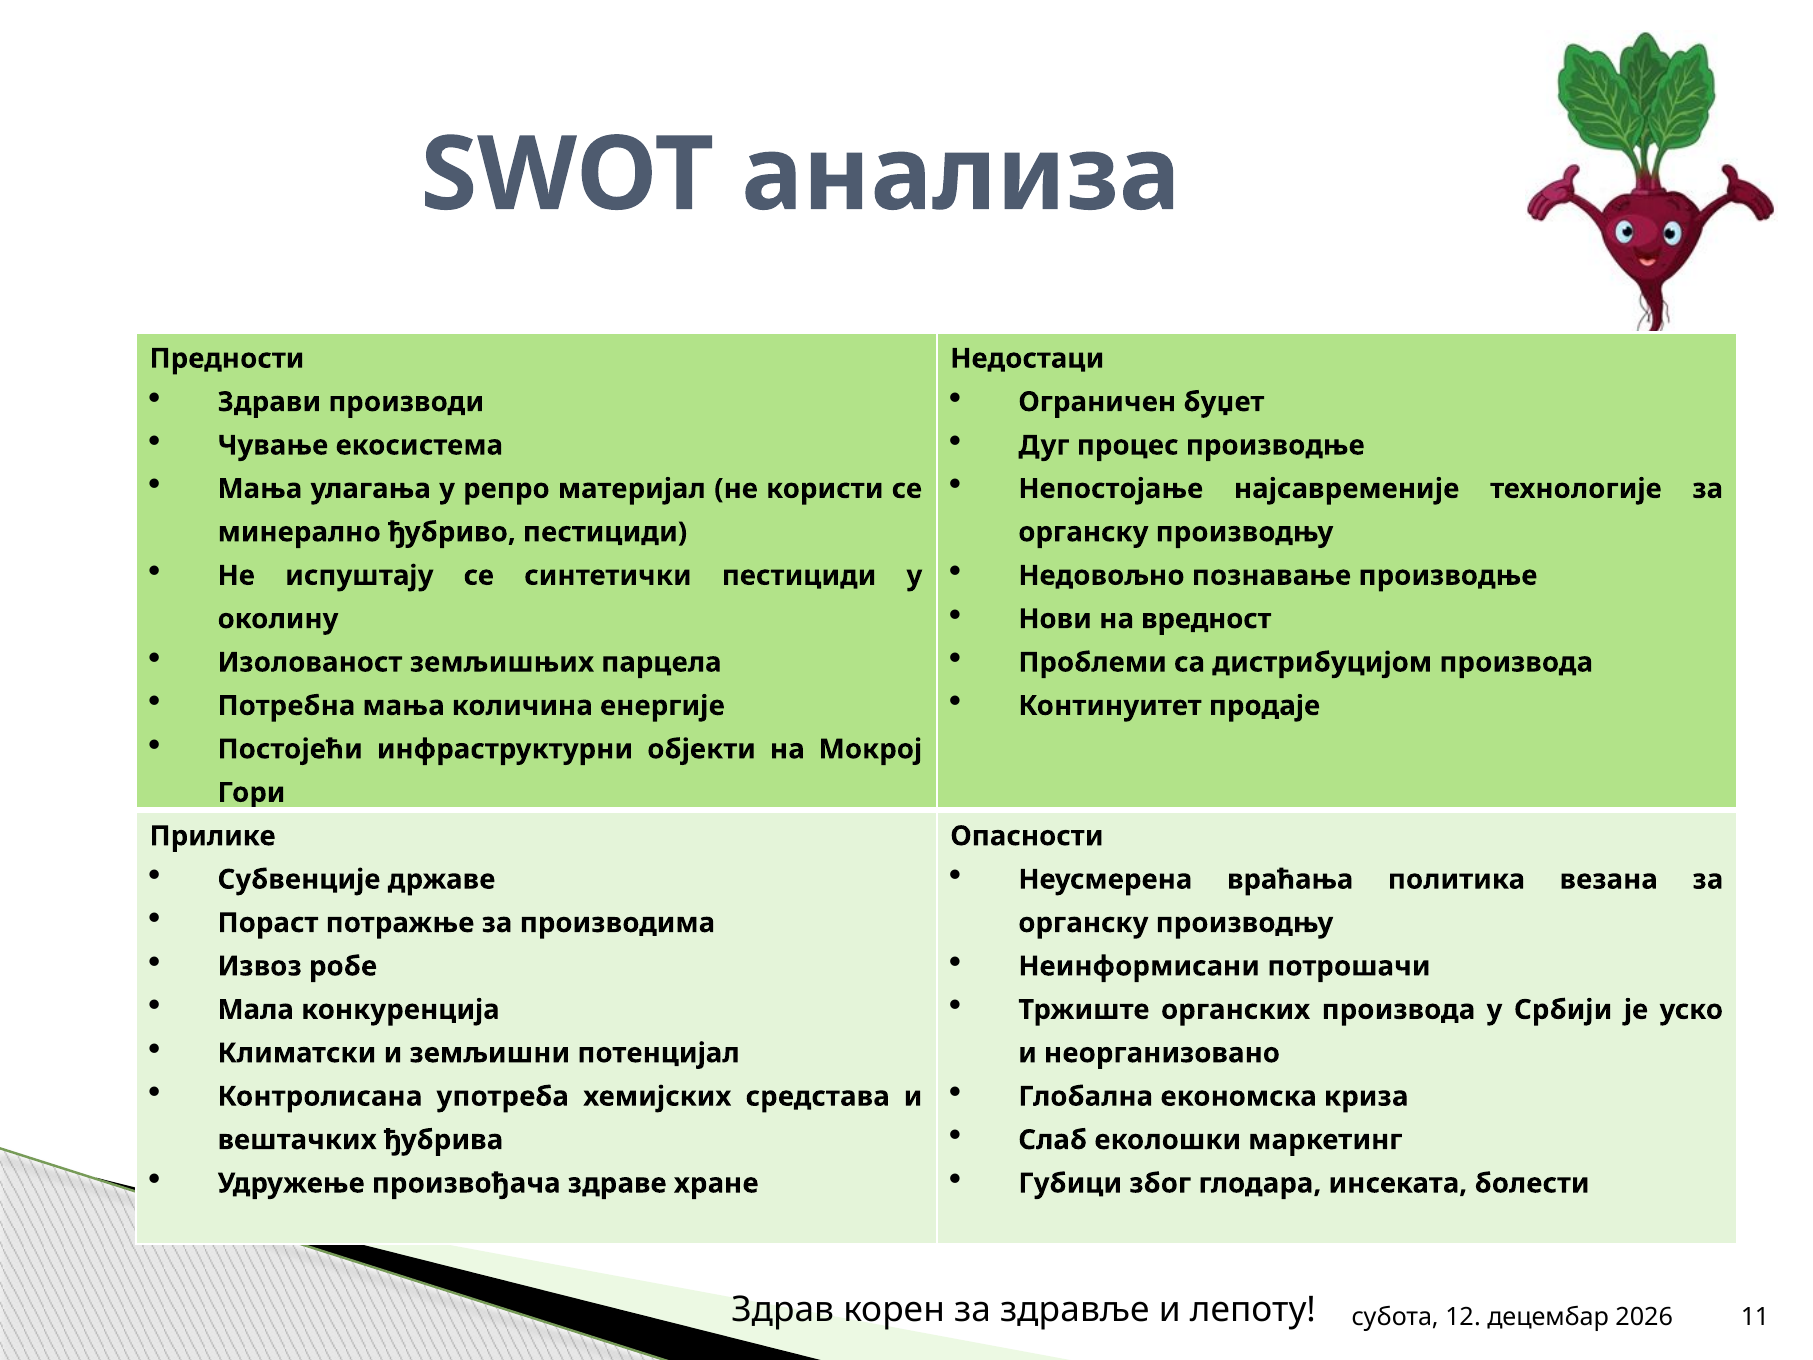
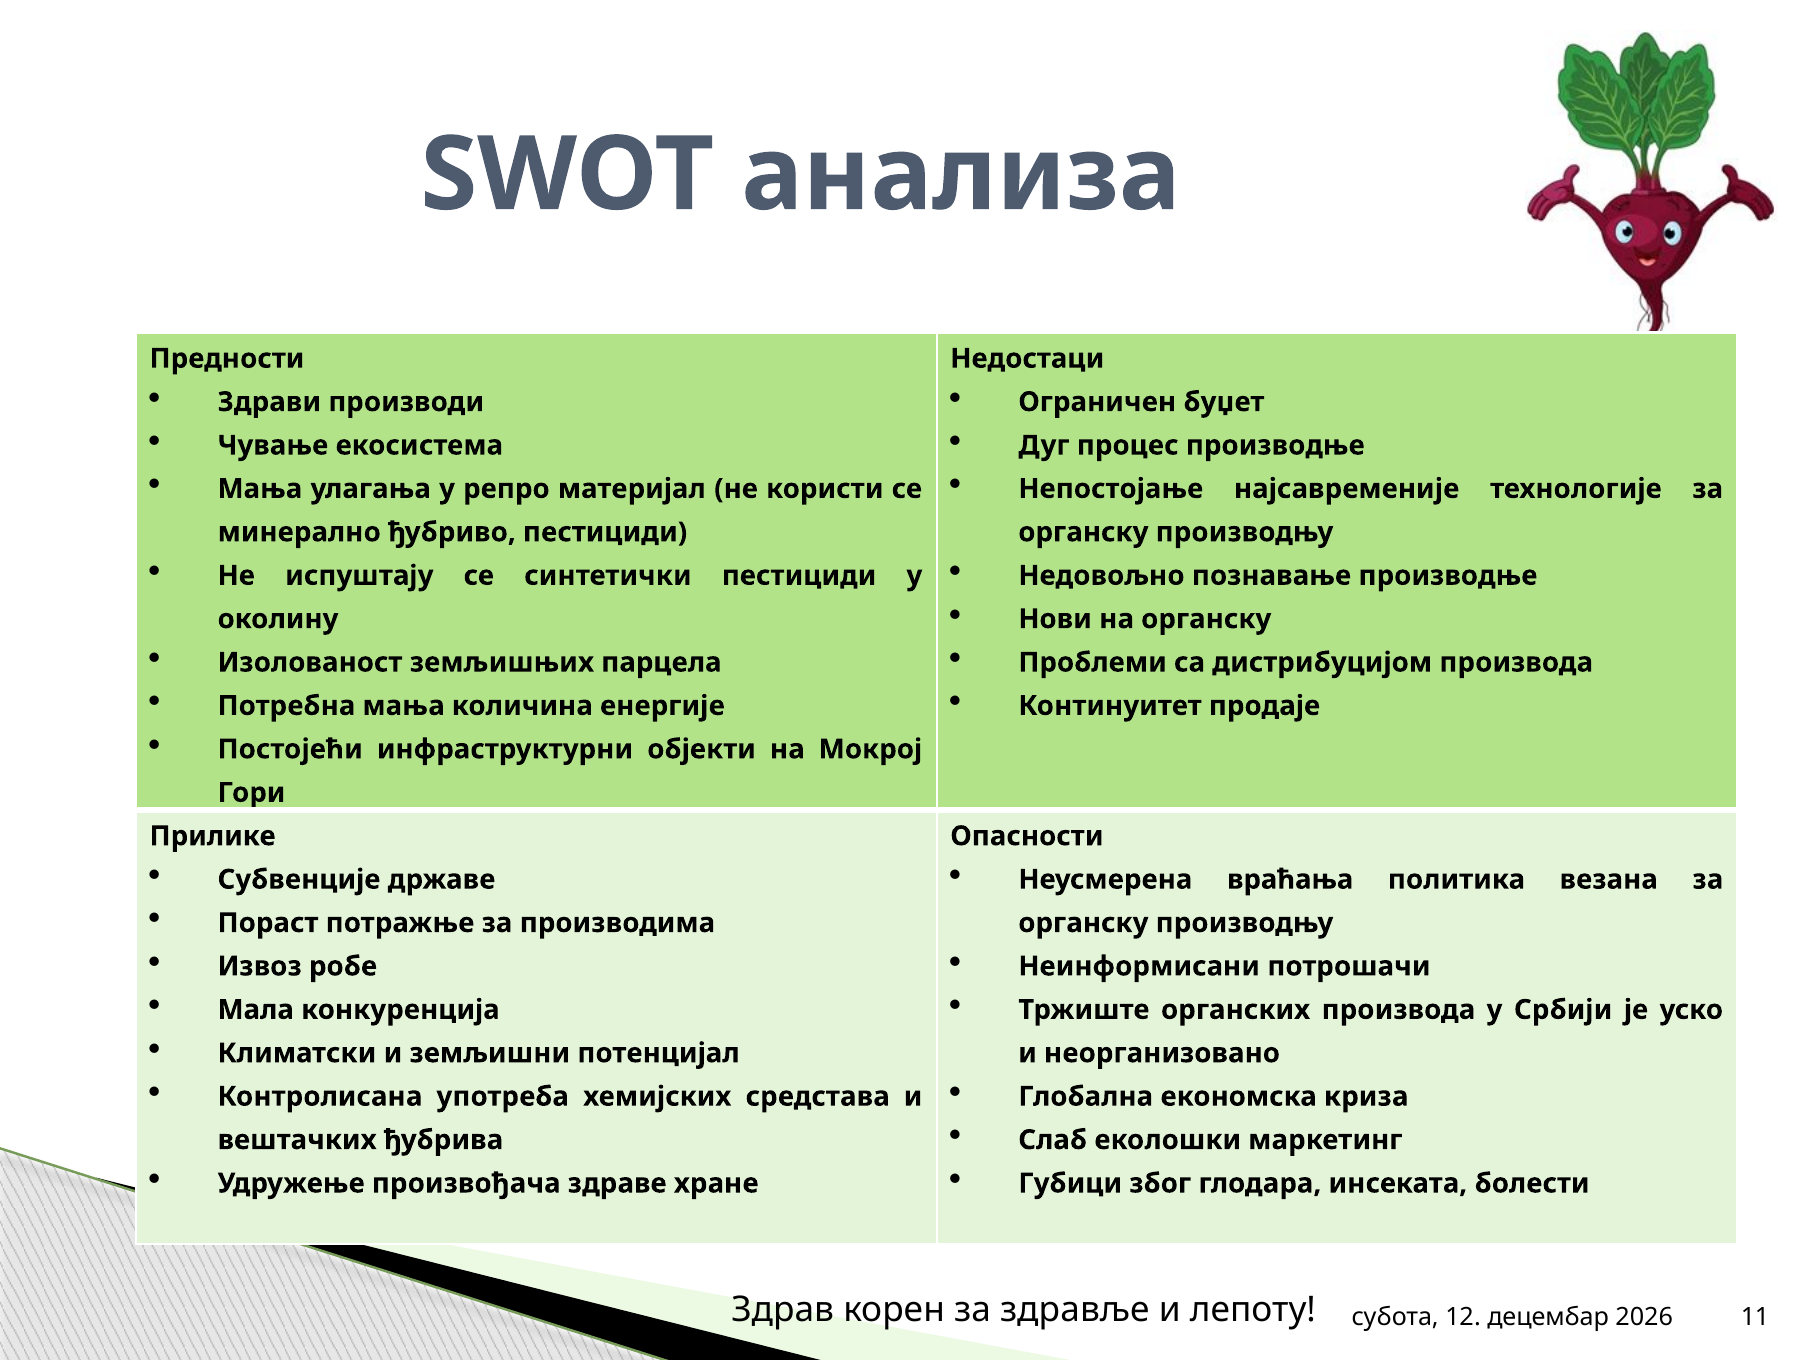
на вредност: вредност -> органску
